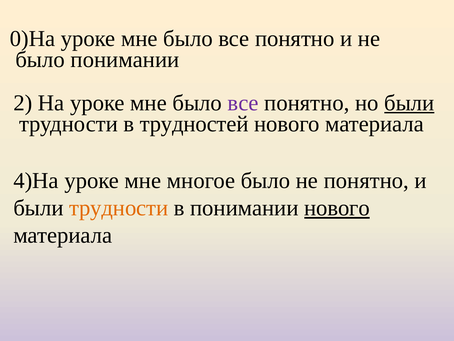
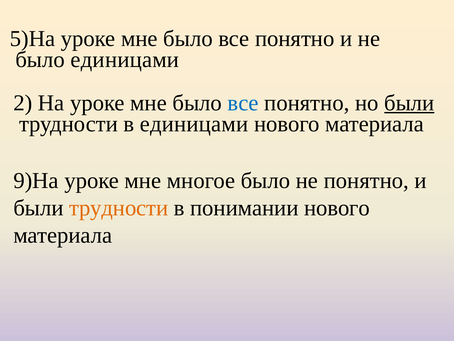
0)На: 0)На -> 5)На
было понимании: понимании -> единицами
все at (243, 103) colour: purple -> blue
в трудностей: трудностей -> единицами
4)На: 4)На -> 9)На
нового at (337, 208) underline: present -> none
